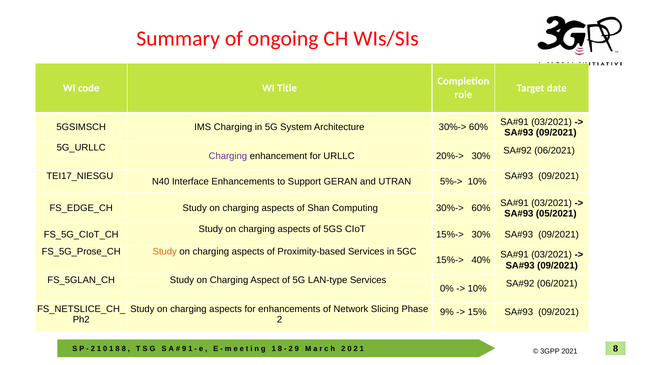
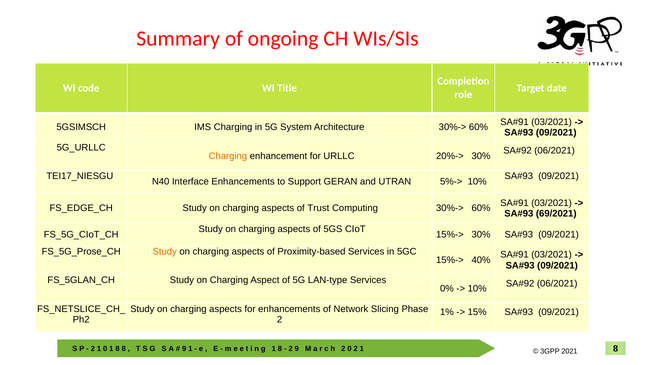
Charging at (228, 156) colour: purple -> orange
Shan: Shan -> Trust
05/2021: 05/2021 -> 69/2021
9%: 9% -> 1%
